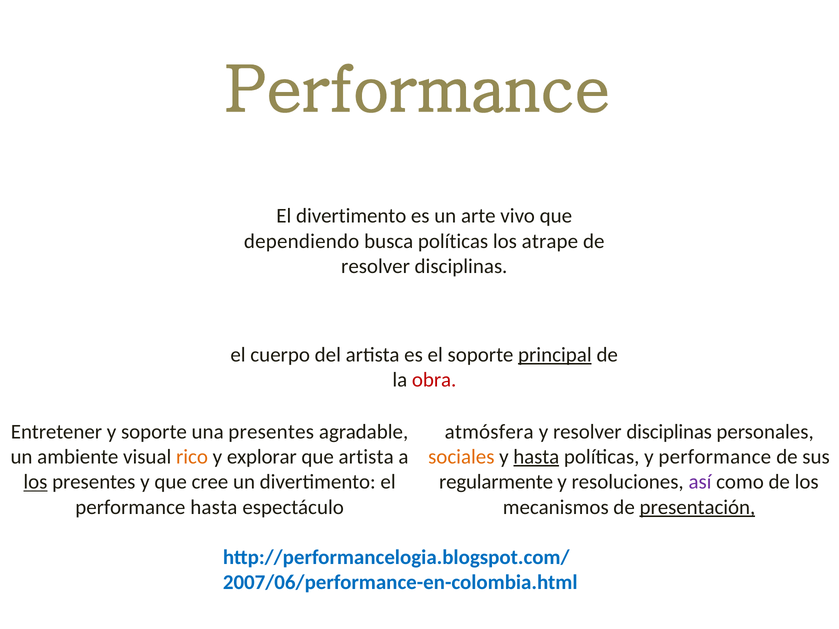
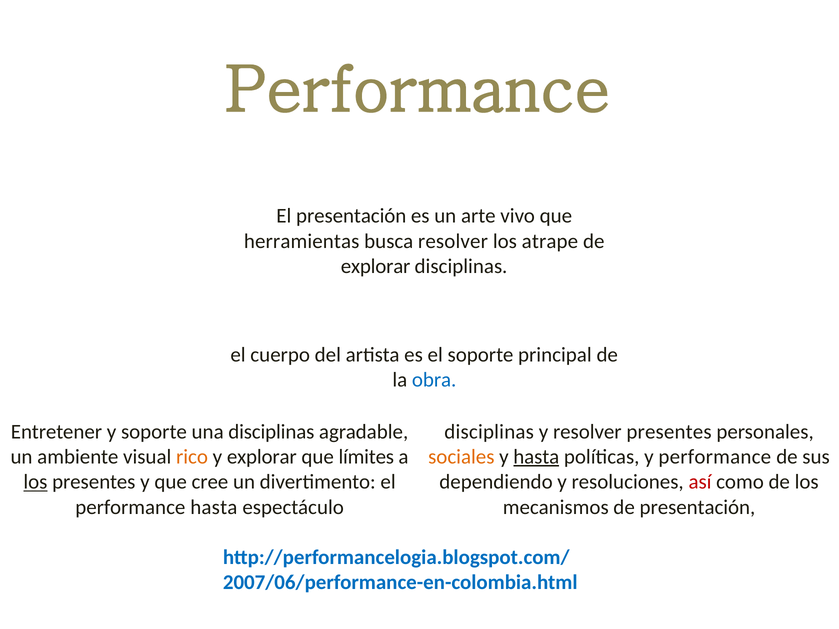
El divertimento: divertimento -> presentación
dependiendo: dependiendo -> herramientas
busca políticas: políticas -> resolver
resolver at (376, 266): resolver -> explorar
principal underline: present -> none
obra colour: red -> blue
una presentes: presentes -> disciplinas
atmósfera at (489, 432): atmósfera -> disciplinas
y resolver disciplinas: disciplinas -> presentes
que artista: artista -> límites
regularmente: regularmente -> dependiendo
así colour: purple -> red
presentación at (697, 507) underline: present -> none
